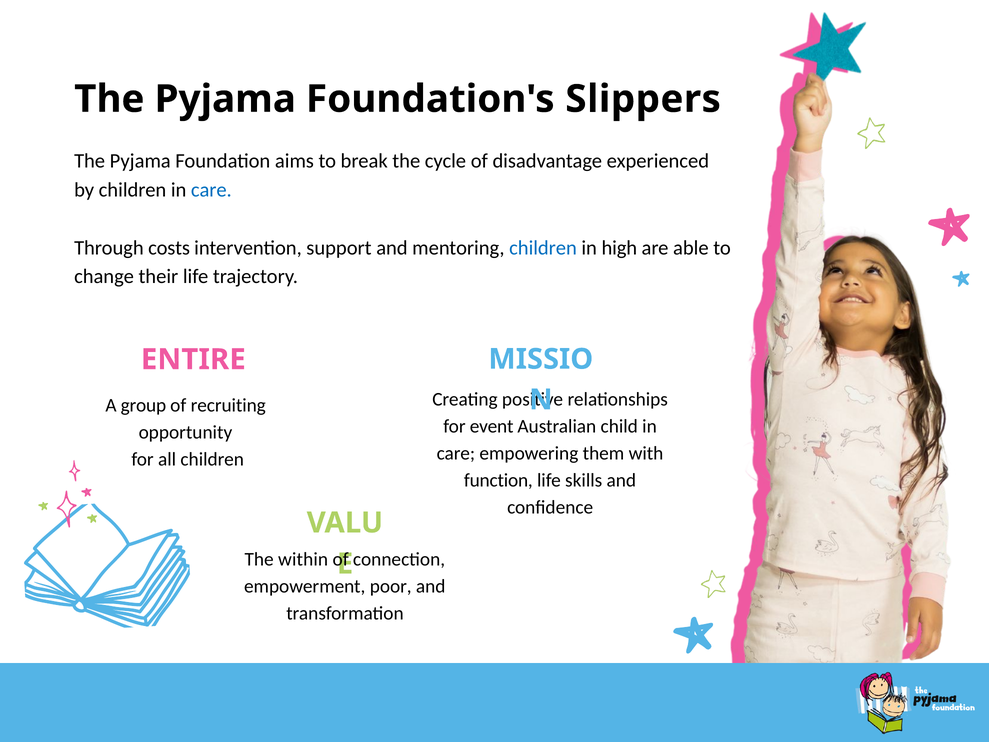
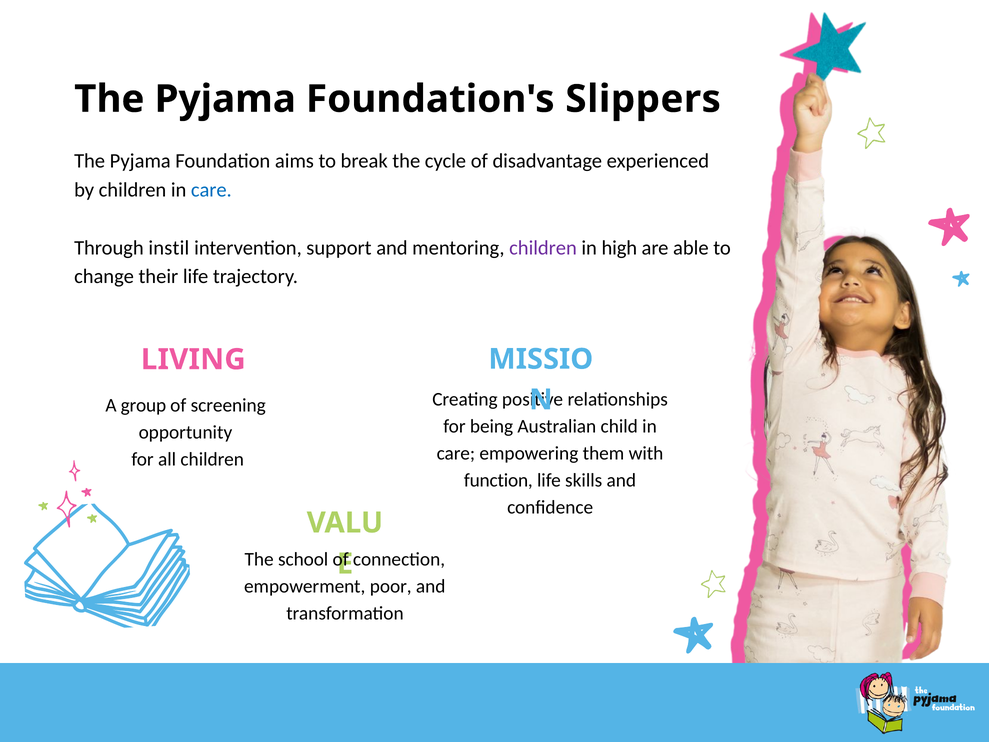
costs: costs -> instil
children at (543, 248) colour: blue -> purple
ENTIRE: ENTIRE -> LIVING
recruiting: recruiting -> screening
event: event -> being
within: within -> school
